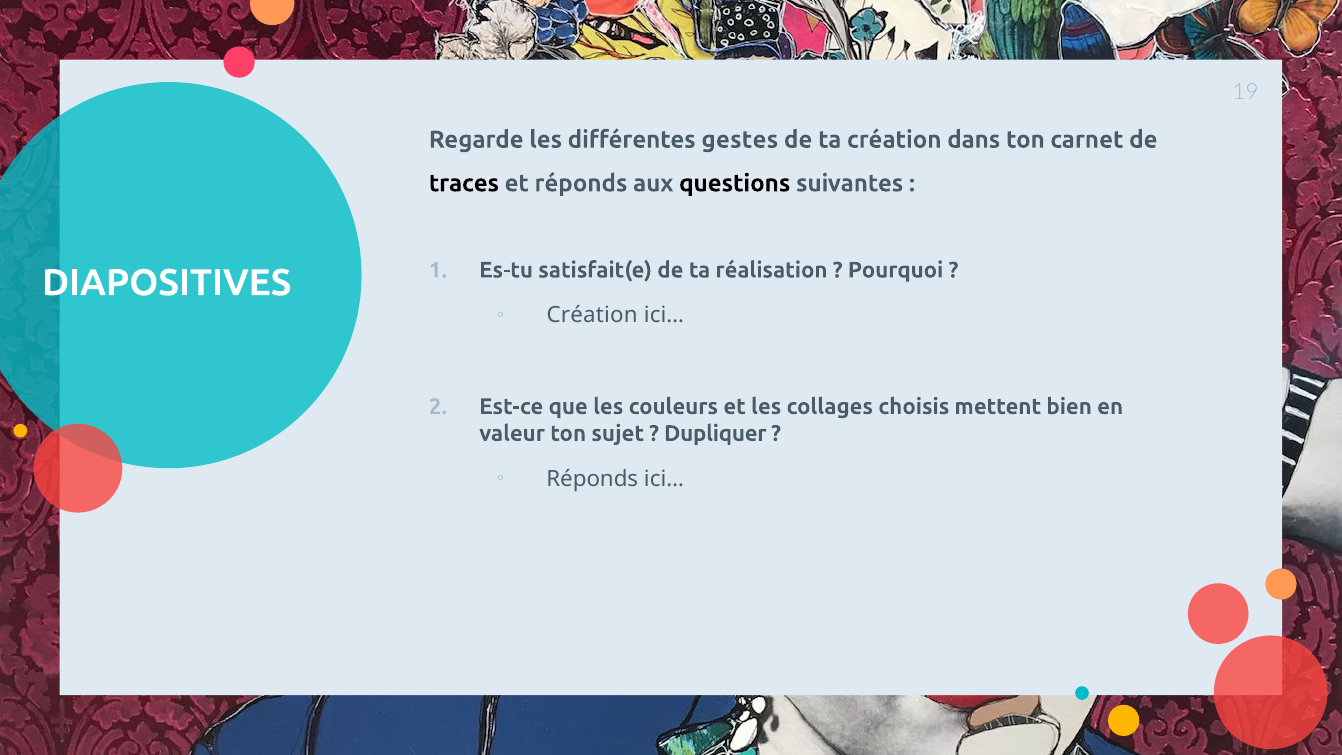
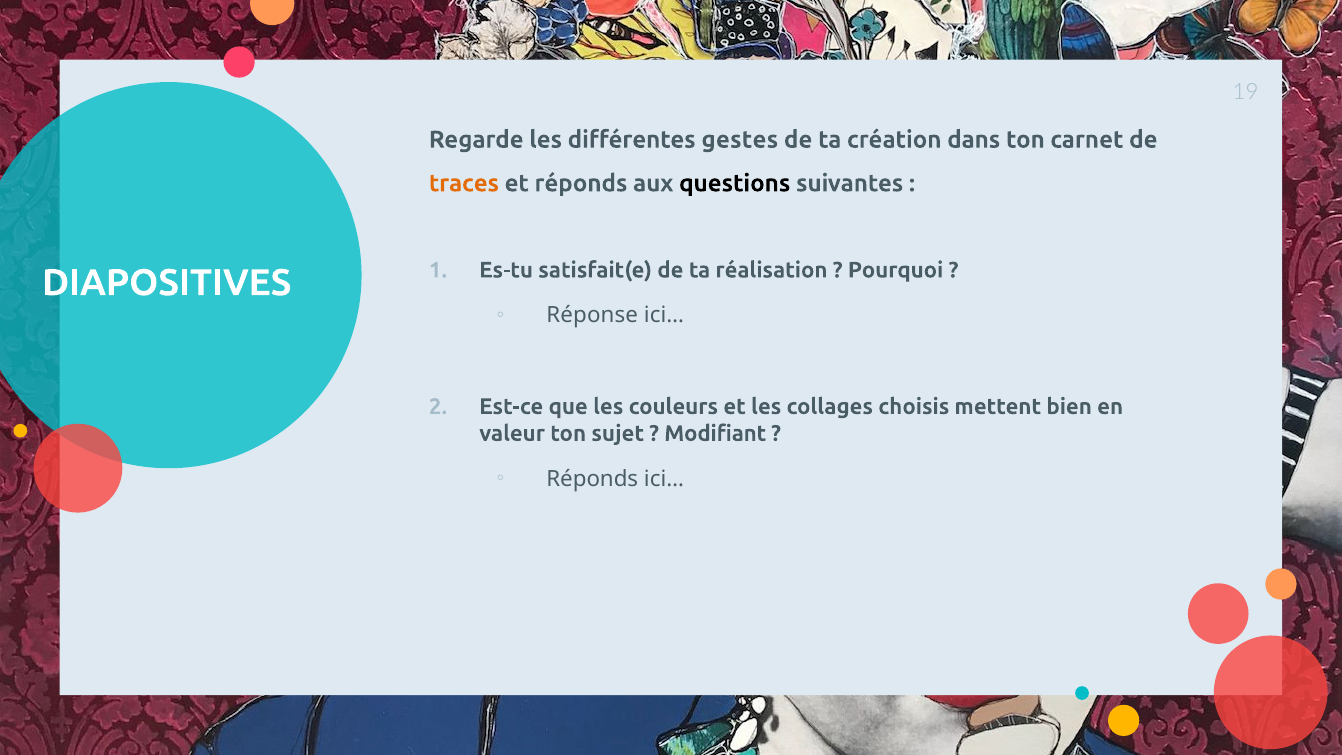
traces colour: black -> orange
Création at (592, 316): Création -> Réponse
Dupliquer: Dupliquer -> Modifiant
